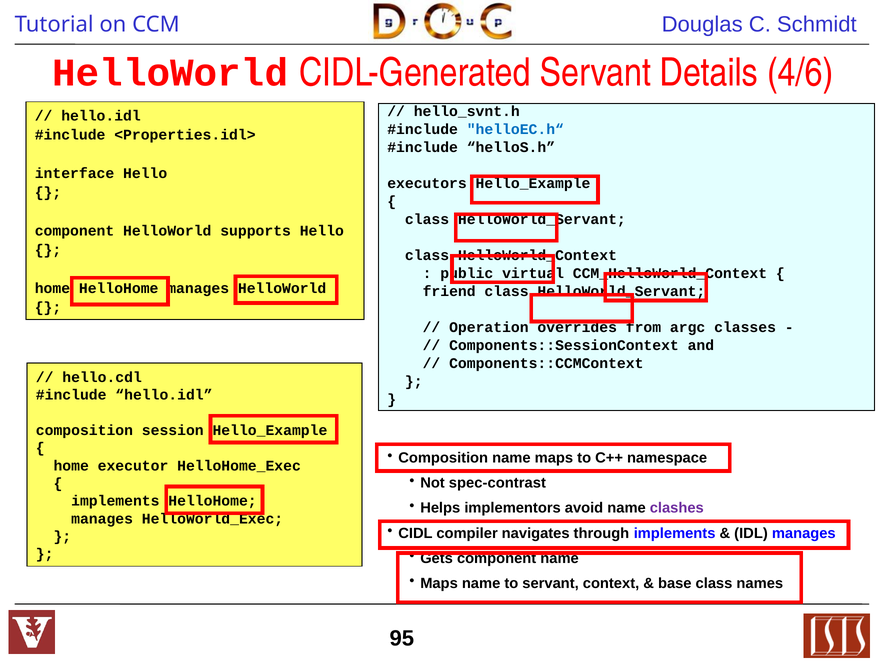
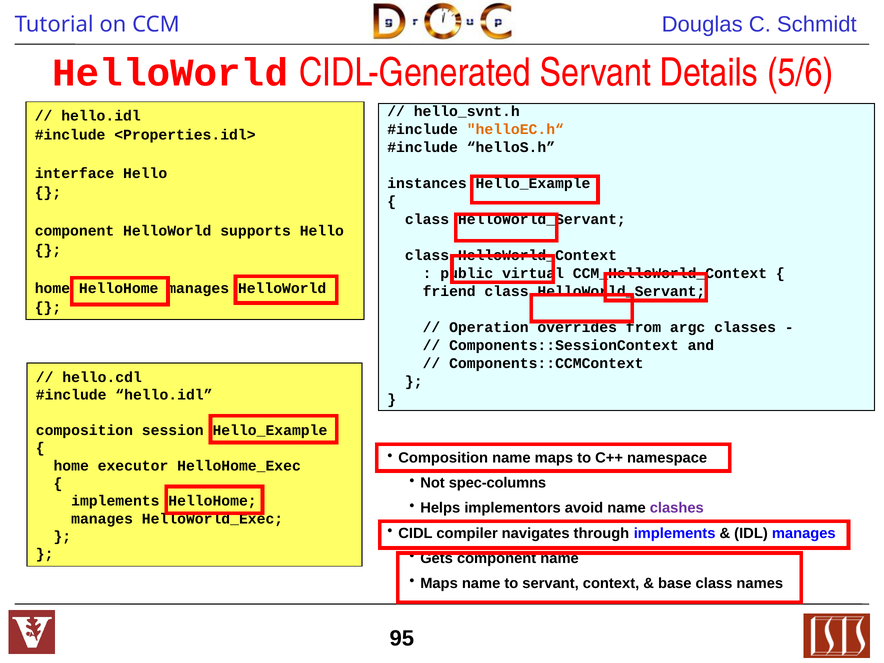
4/6: 4/6 -> 5/6
helloEC.h“ colour: blue -> orange
executors: executors -> instances
spec-contrast: spec-contrast -> spec-columns
